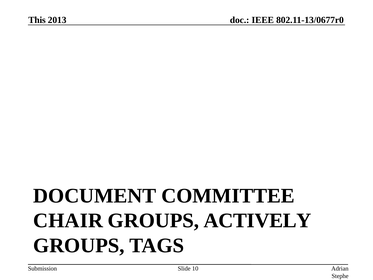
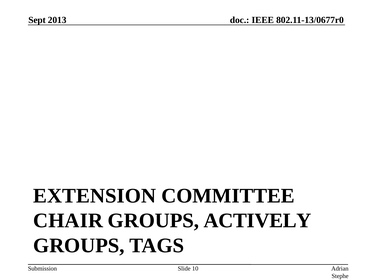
This: This -> Sept
DOCUMENT: DOCUMENT -> EXTENSION
